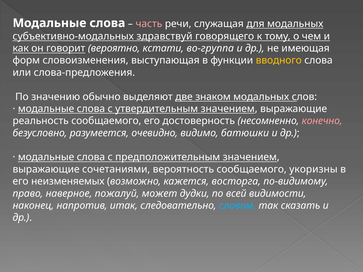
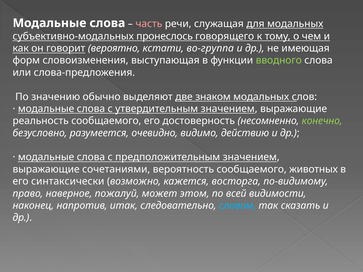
здравствуй: здравствуй -> пронеслось
вводного colour: yellow -> light green
конечно colour: pink -> light green
батюшки: батюшки -> действию
укоризны: укоризны -> животных
неизменяемых: неизменяемых -> синтаксически
дудки: дудки -> этом
